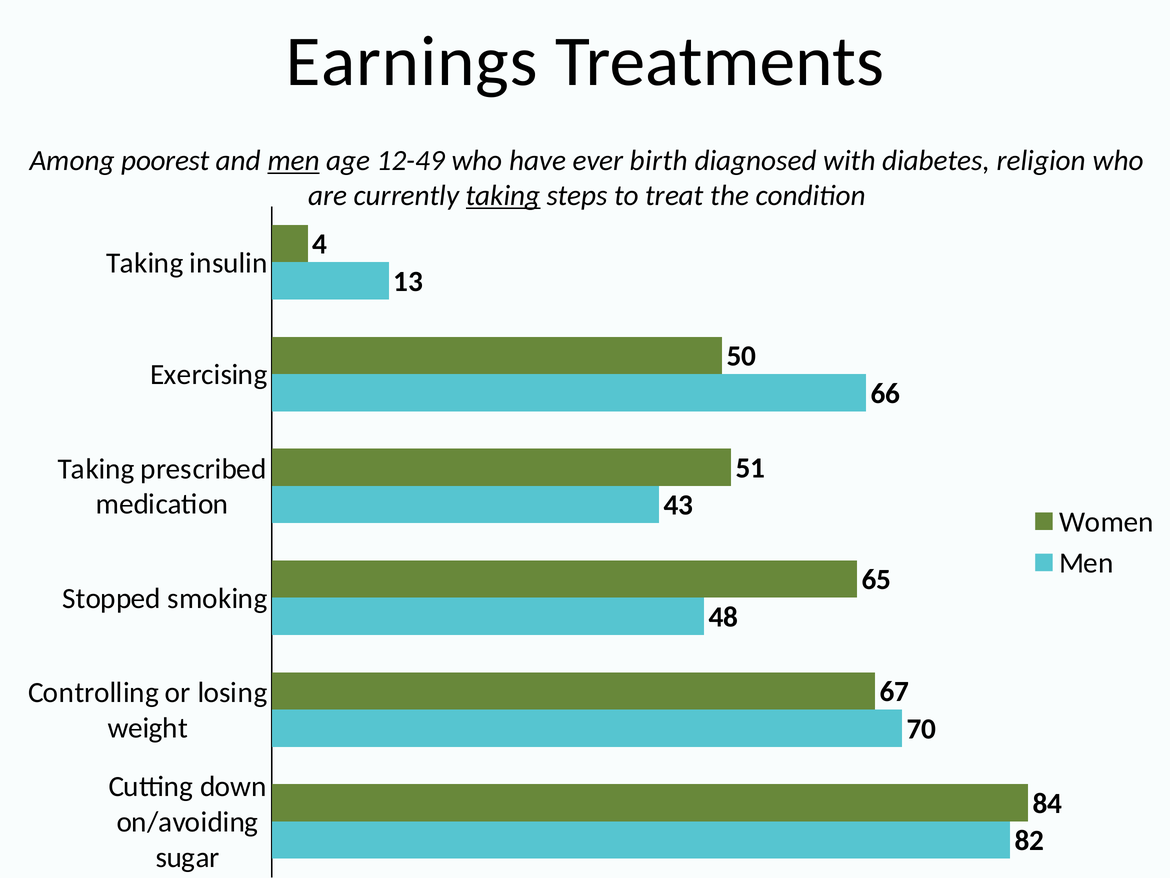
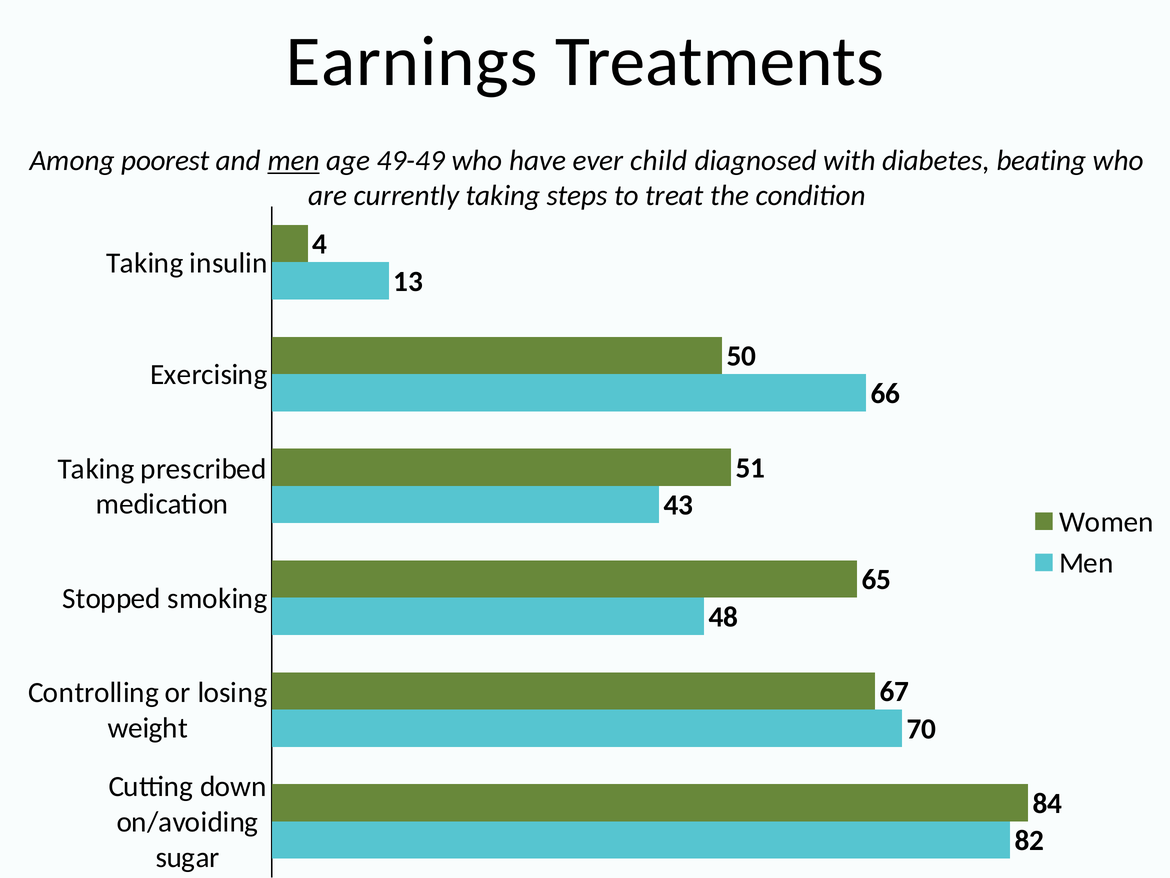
12-49: 12-49 -> 49-49
birth: birth -> child
religion: religion -> beating
taking at (503, 196) underline: present -> none
